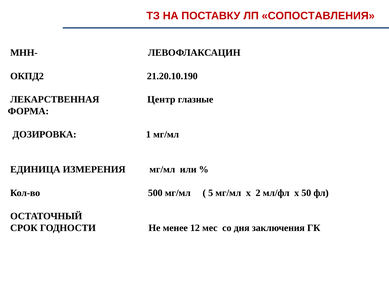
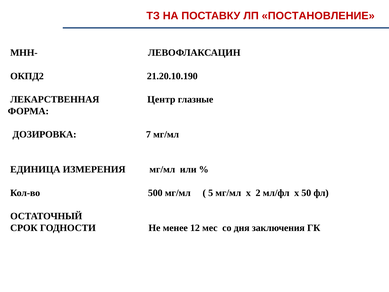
СОПОСТАВЛЕНИЯ: СОПОСТАВЛЕНИЯ -> ПОСТАНОВЛЕНИЕ
1: 1 -> 7
